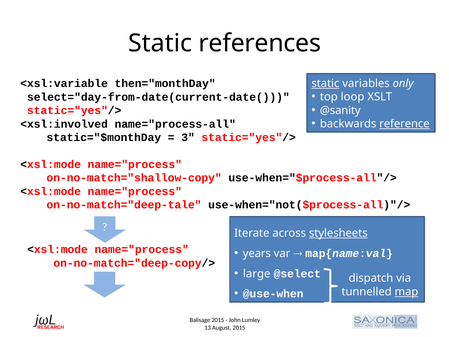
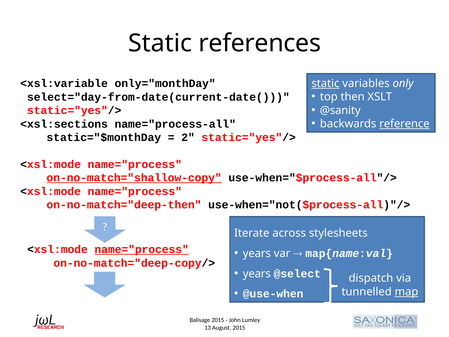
then="monthDay: then="monthDay -> only="monthDay
loop: loop -> then
<xsl:involved: <xsl:involved -> <xsl:sections
3: 3 -> 2
on-no-match="shallow-copy underline: none -> present
on-no-match="deep-tale: on-no-match="deep-tale -> on-no-match="deep-then
stylesheets underline: present -> none
name="process at (142, 249) underline: none -> present
large at (257, 273): large -> years
